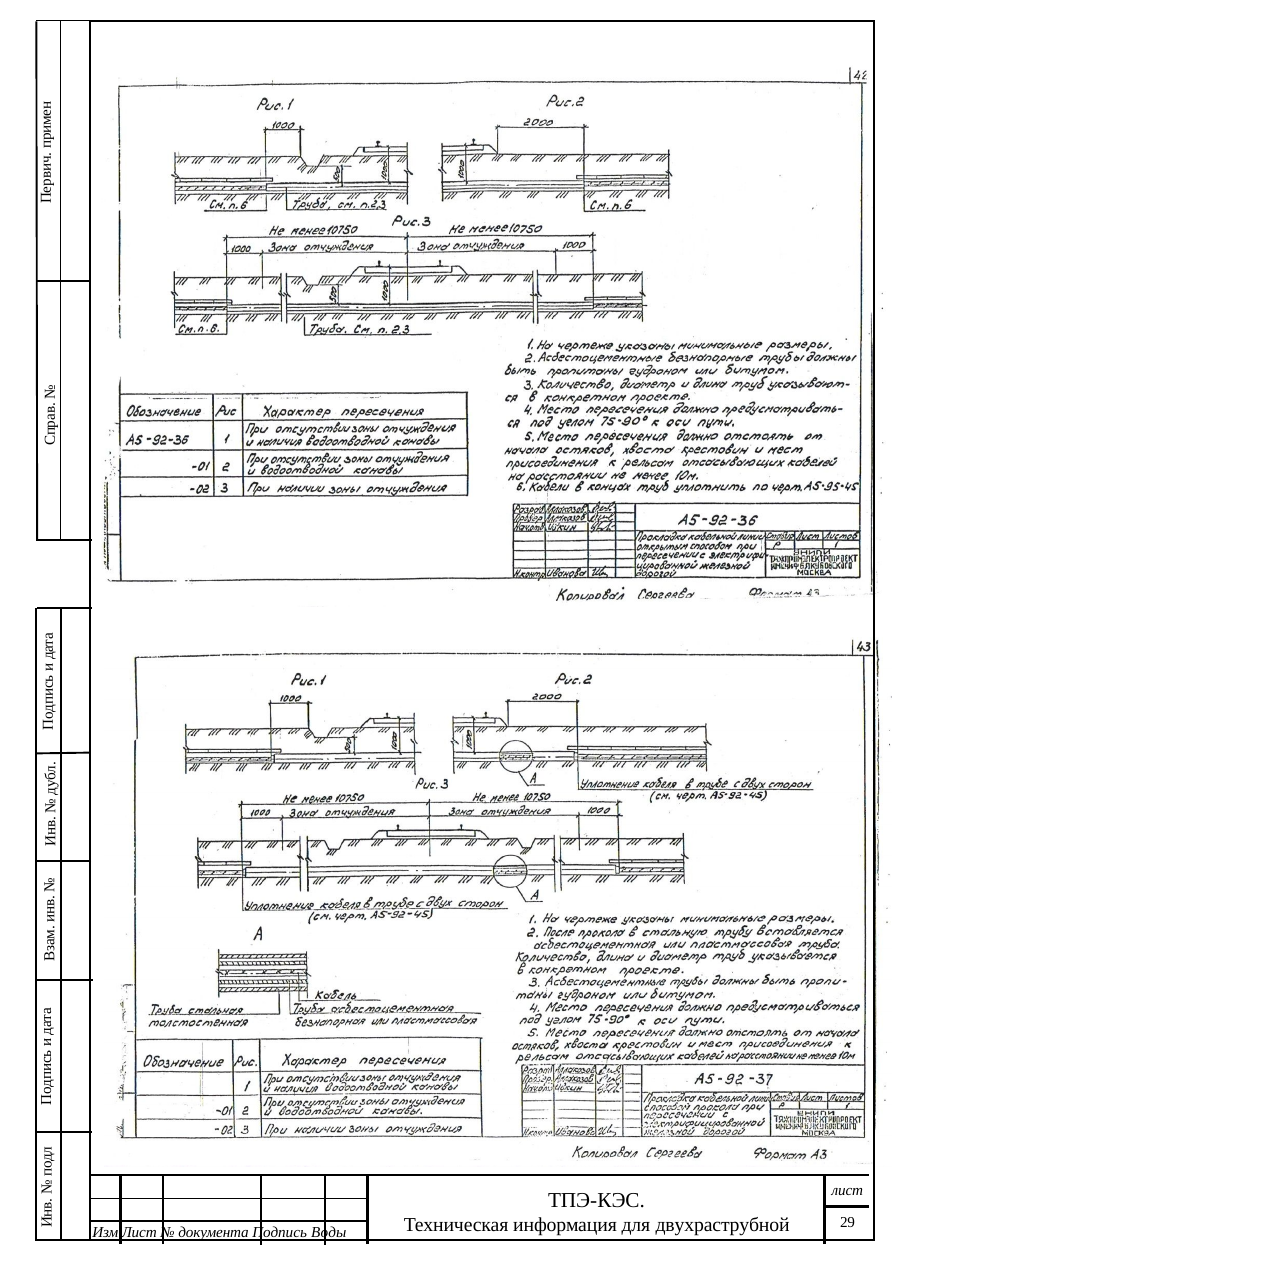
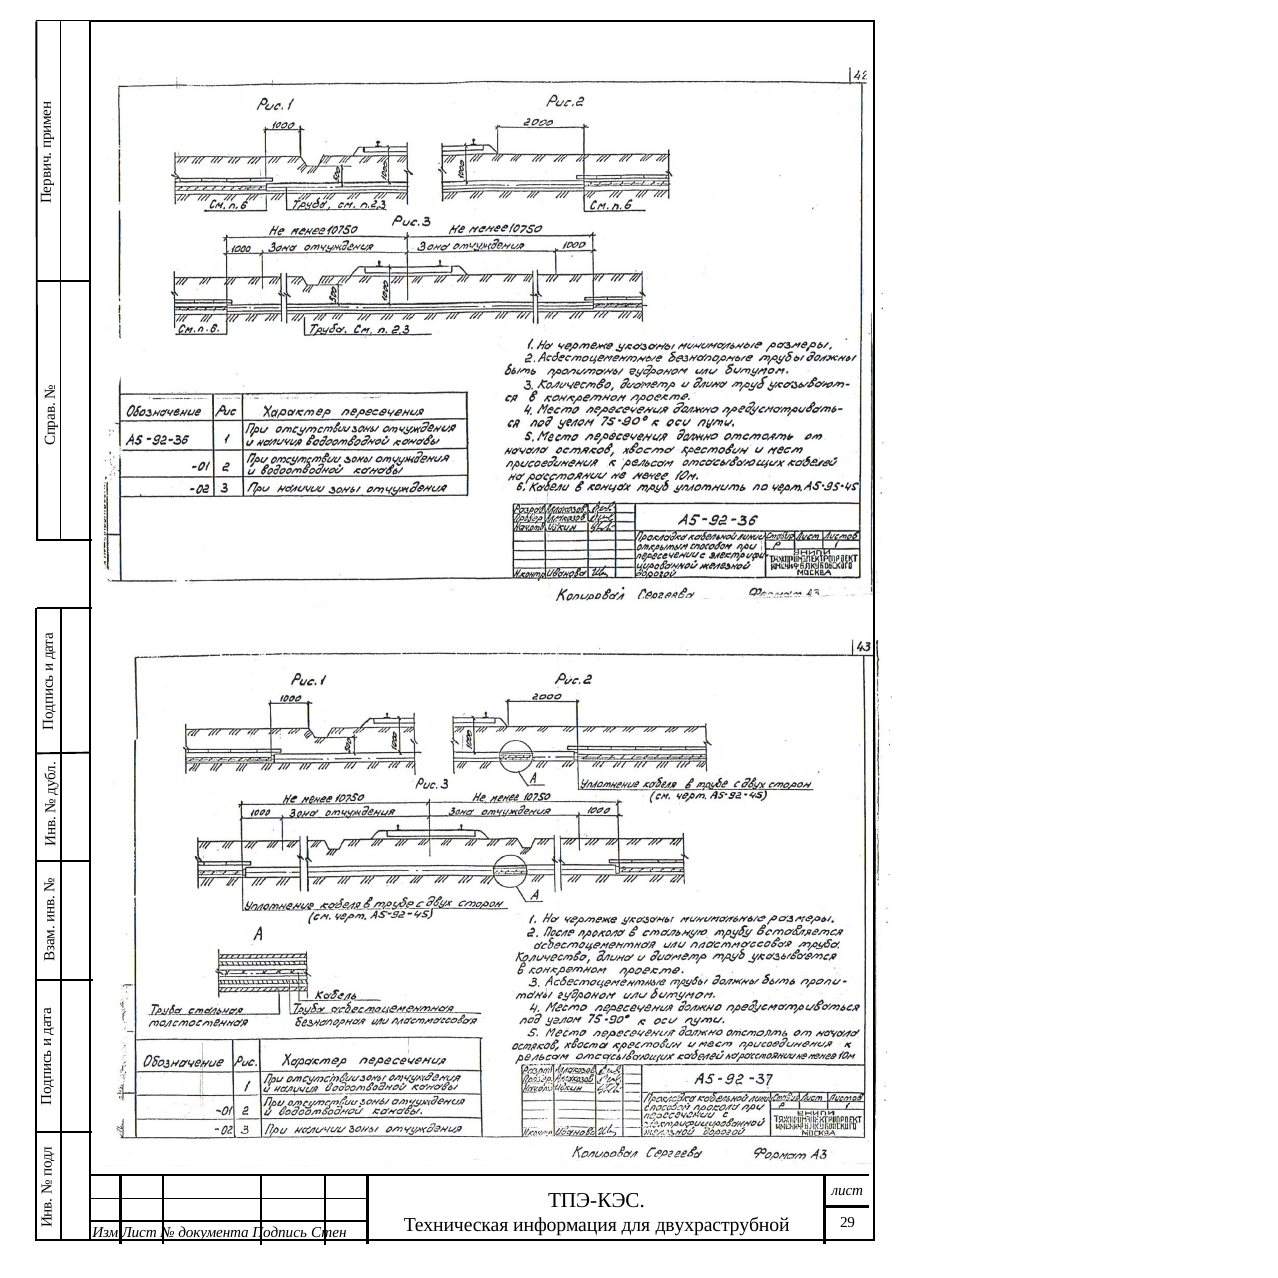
Воды: Воды -> Стен
